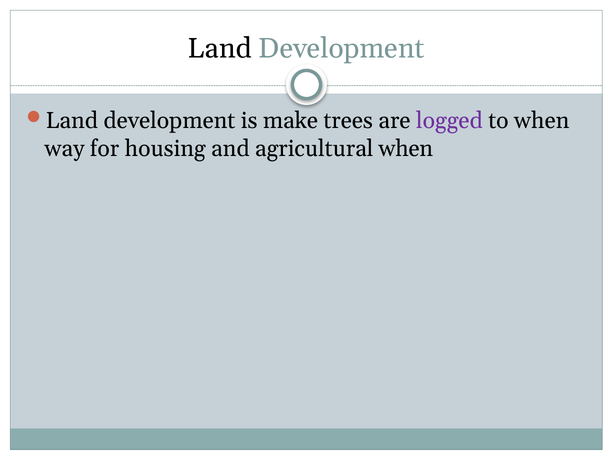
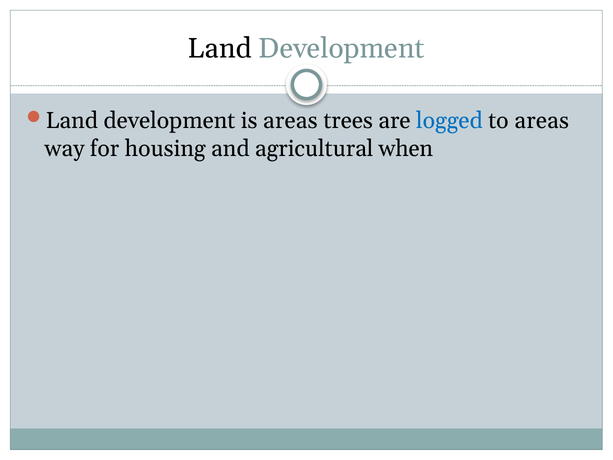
is make: make -> areas
logged colour: purple -> blue
to when: when -> areas
